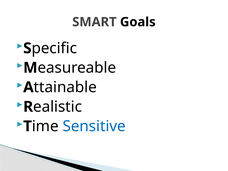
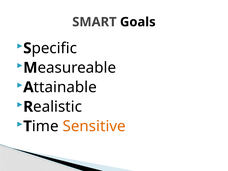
Sensitive colour: blue -> orange
